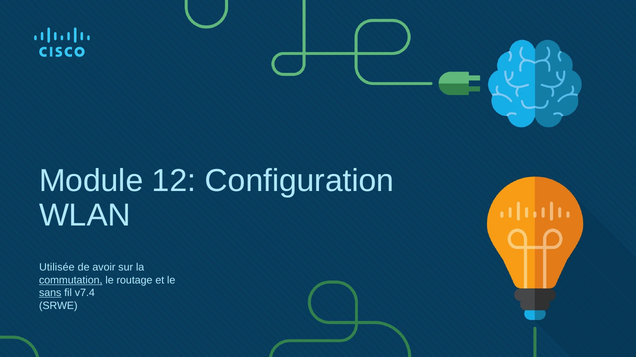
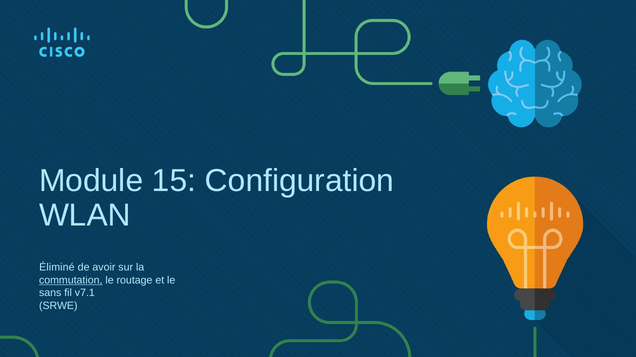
12: 12 -> 15
Utilisée: Utilisée -> Éliminé
sans underline: present -> none
v7.4: v7.4 -> v7.1
